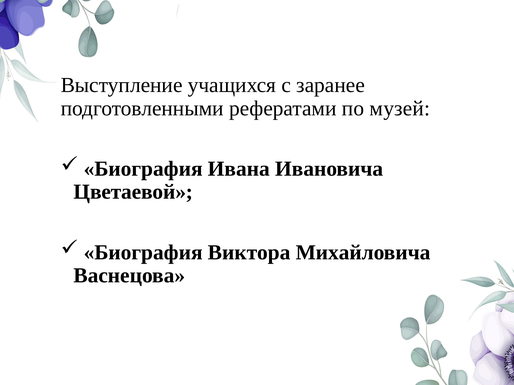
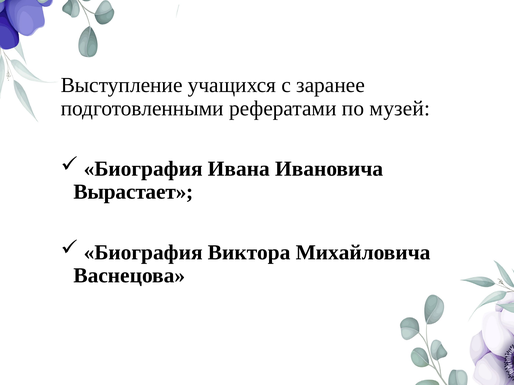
Цветаевой: Цветаевой -> Вырастает
